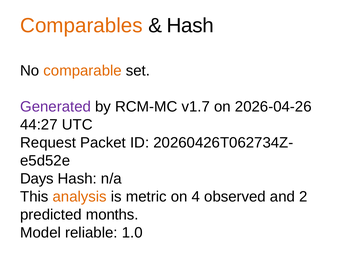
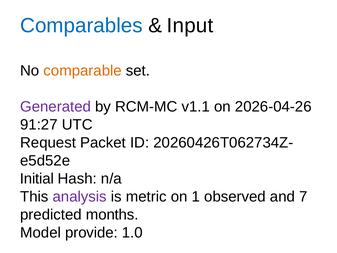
Comparables colour: orange -> blue
Hash at (190, 26): Hash -> Input
v1.7: v1.7 -> v1.1
44:27: 44:27 -> 91:27
Days: Days -> Initial
analysis colour: orange -> purple
4: 4 -> 1
2: 2 -> 7
reliable: reliable -> provide
